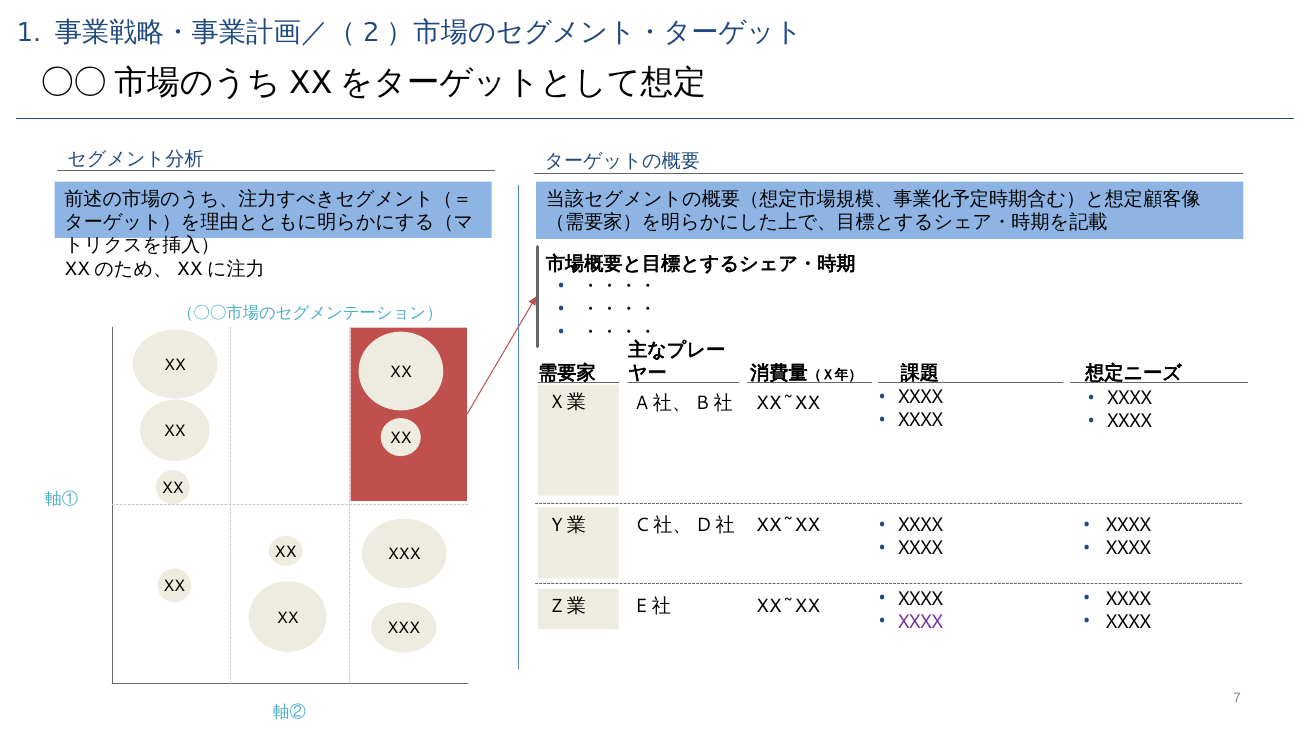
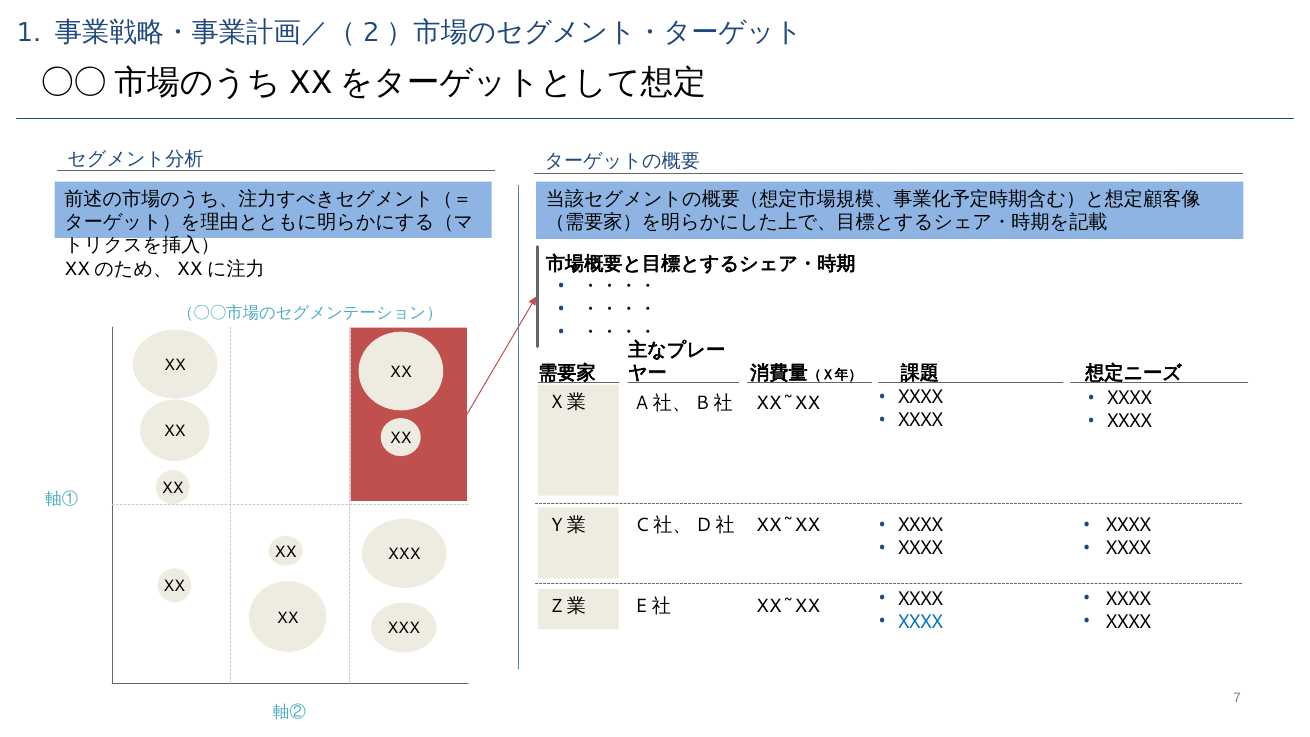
XXXX at (921, 622) colour: purple -> blue
